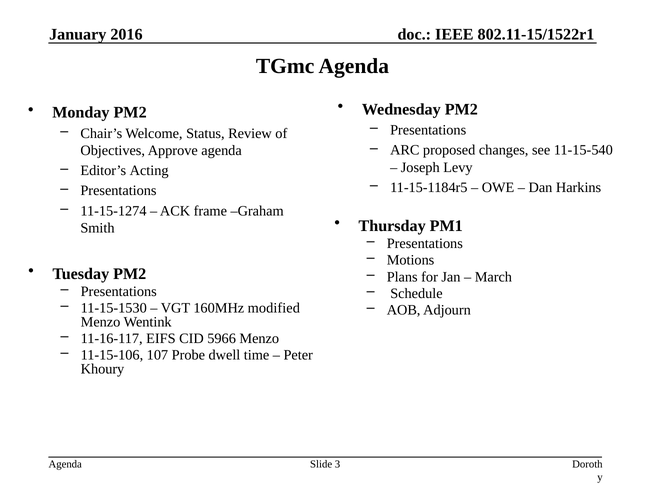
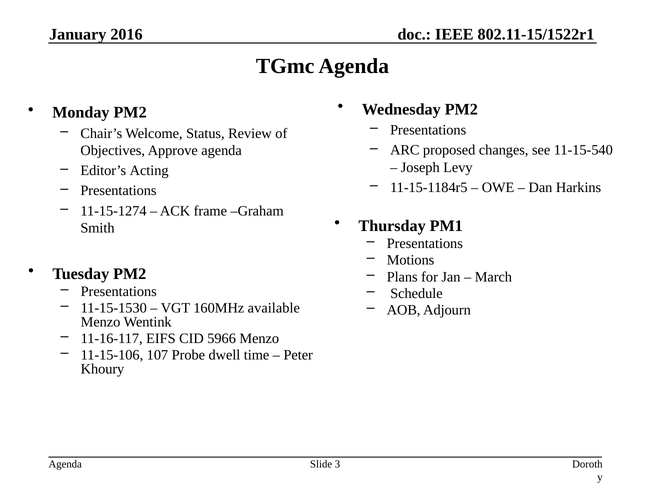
modified: modified -> available
